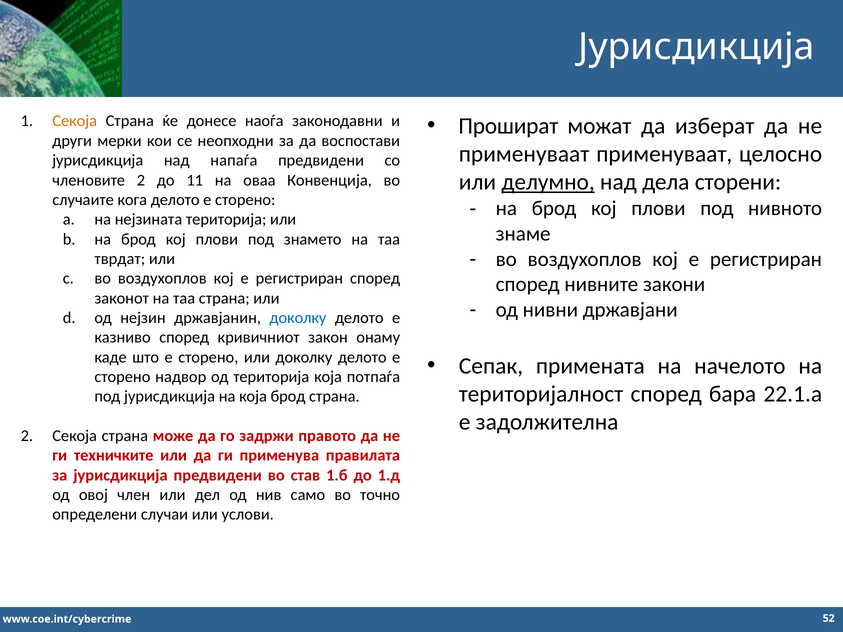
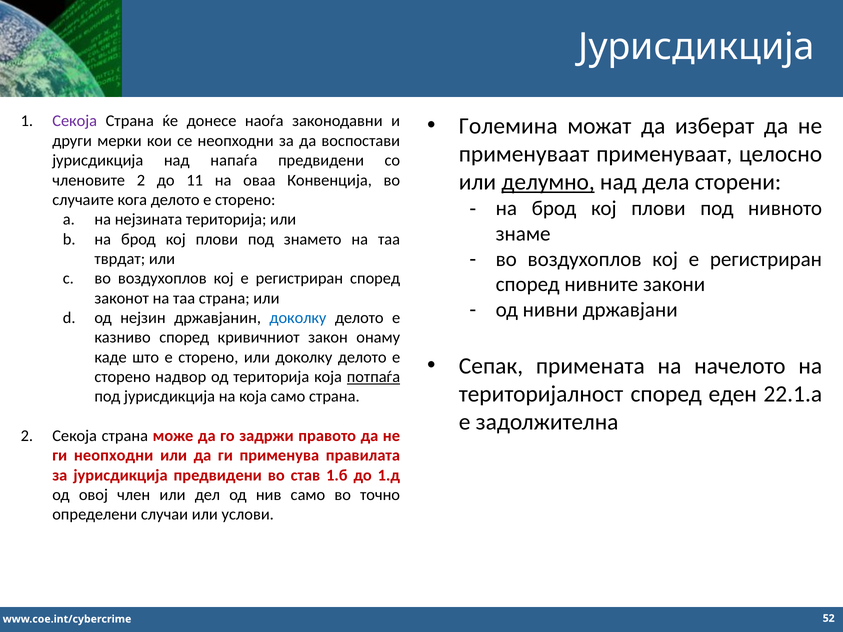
Прошират: Прошират -> Големина
Секоја at (75, 121) colour: orange -> purple
потпаѓа underline: none -> present
бара: бара -> еден
која брод: брод -> само
ги техничките: техничките -> неопходни
